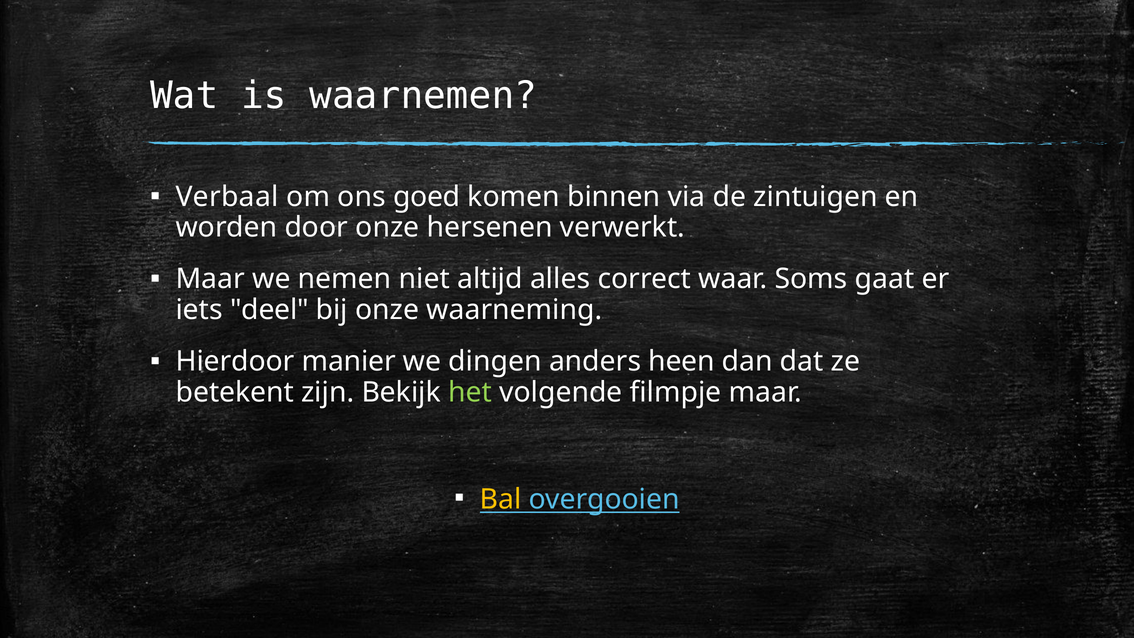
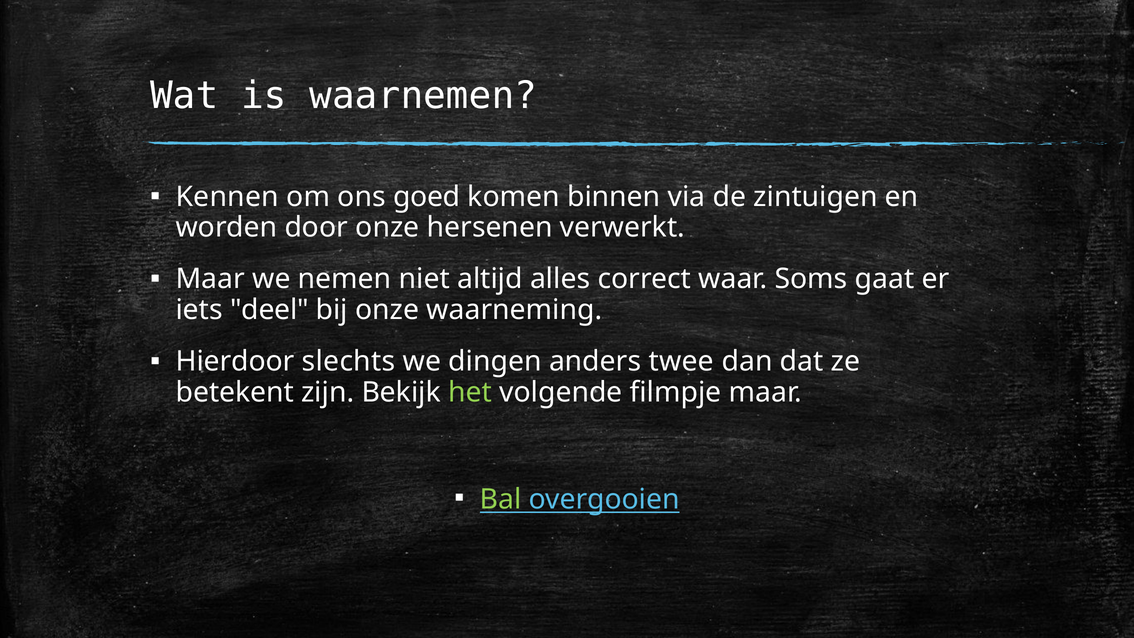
Verbaal: Verbaal -> Kennen
manier: manier -> slechts
heen: heen -> twee
Bal colour: yellow -> light green
